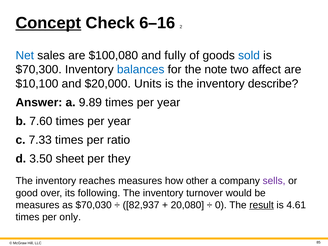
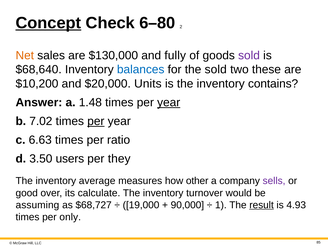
6–16: 6–16 -> 6–80
Net colour: blue -> orange
$100,080: $100,080 -> $130,000
sold at (249, 55) colour: blue -> purple
$70,300: $70,300 -> $68,640
the note: note -> sold
affect: affect -> these
$10,100: $10,100 -> $10,200
describe: describe -> contains
9.89: 9.89 -> 1.48
year at (169, 103) underline: none -> present
7.60: 7.60 -> 7.02
per at (96, 121) underline: none -> present
7.33: 7.33 -> 6.63
sheet: sheet -> users
reaches: reaches -> average
following: following -> calculate
measures at (38, 205): measures -> assuming
$70,030: $70,030 -> $68,727
82,937: 82,937 -> 19,000
20,080: 20,080 -> 90,000
0: 0 -> 1
4.61: 4.61 -> 4.93
